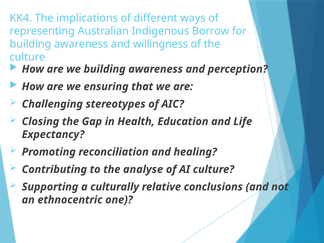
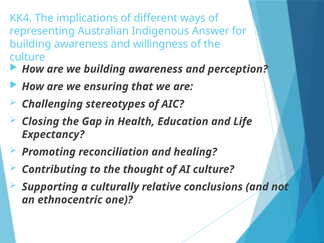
Borrow: Borrow -> Answer
analyse: analyse -> thought
